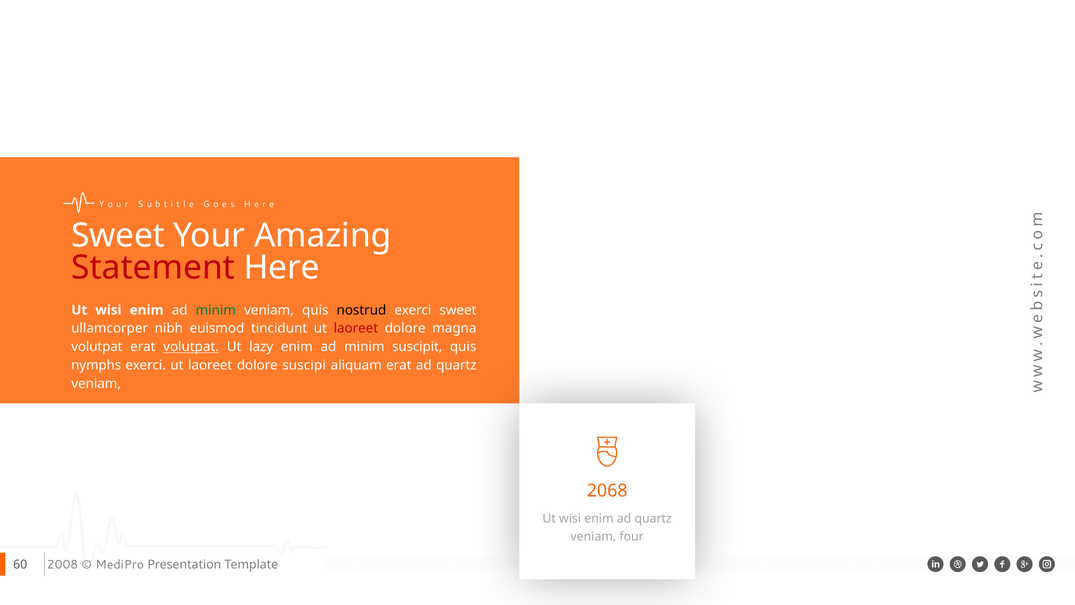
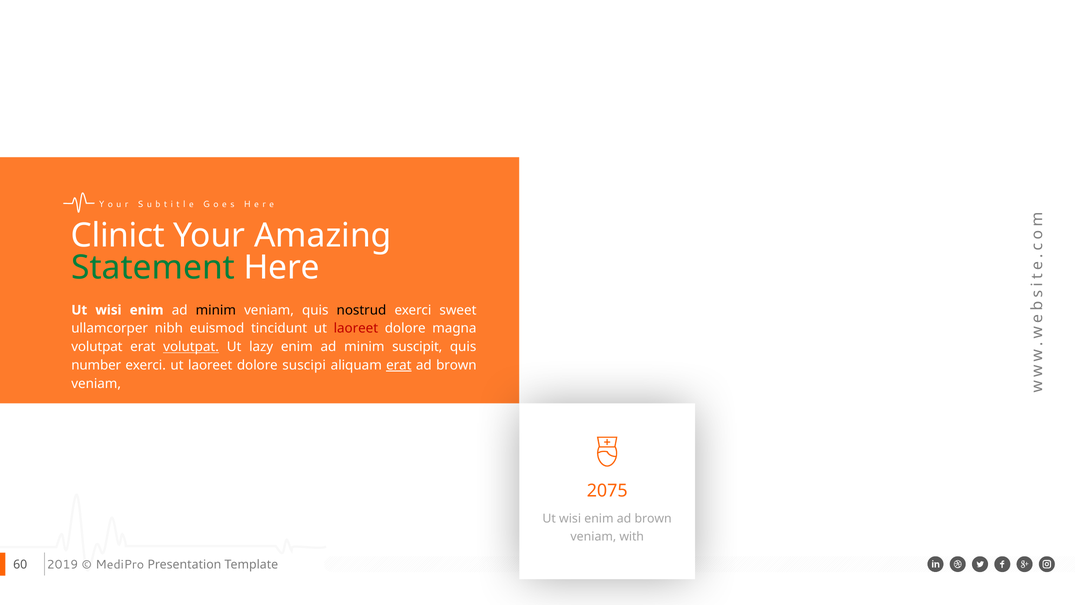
Sweet at (118, 235): Sweet -> Clinict
Statement colour: red -> green
minim at (216, 310) colour: green -> black
nymphs: nymphs -> number
erat at (399, 365) underline: none -> present
quartz at (456, 365): quartz -> brown
2068: 2068 -> 2075
enim ad quartz: quartz -> brown
four: four -> with
2008: 2008 -> 2019
